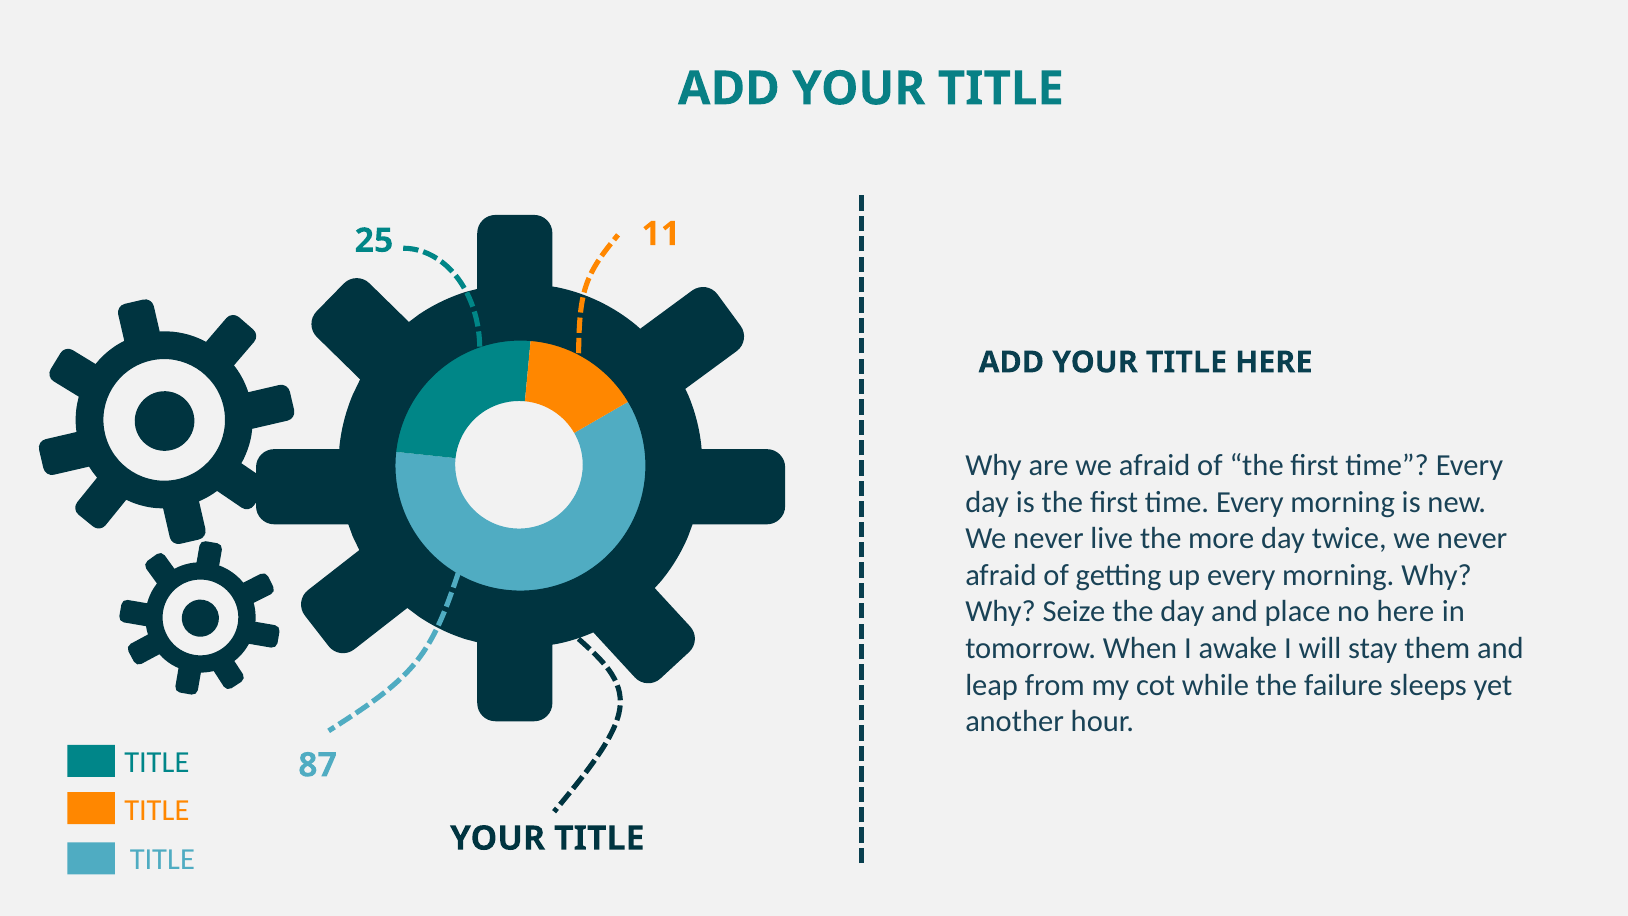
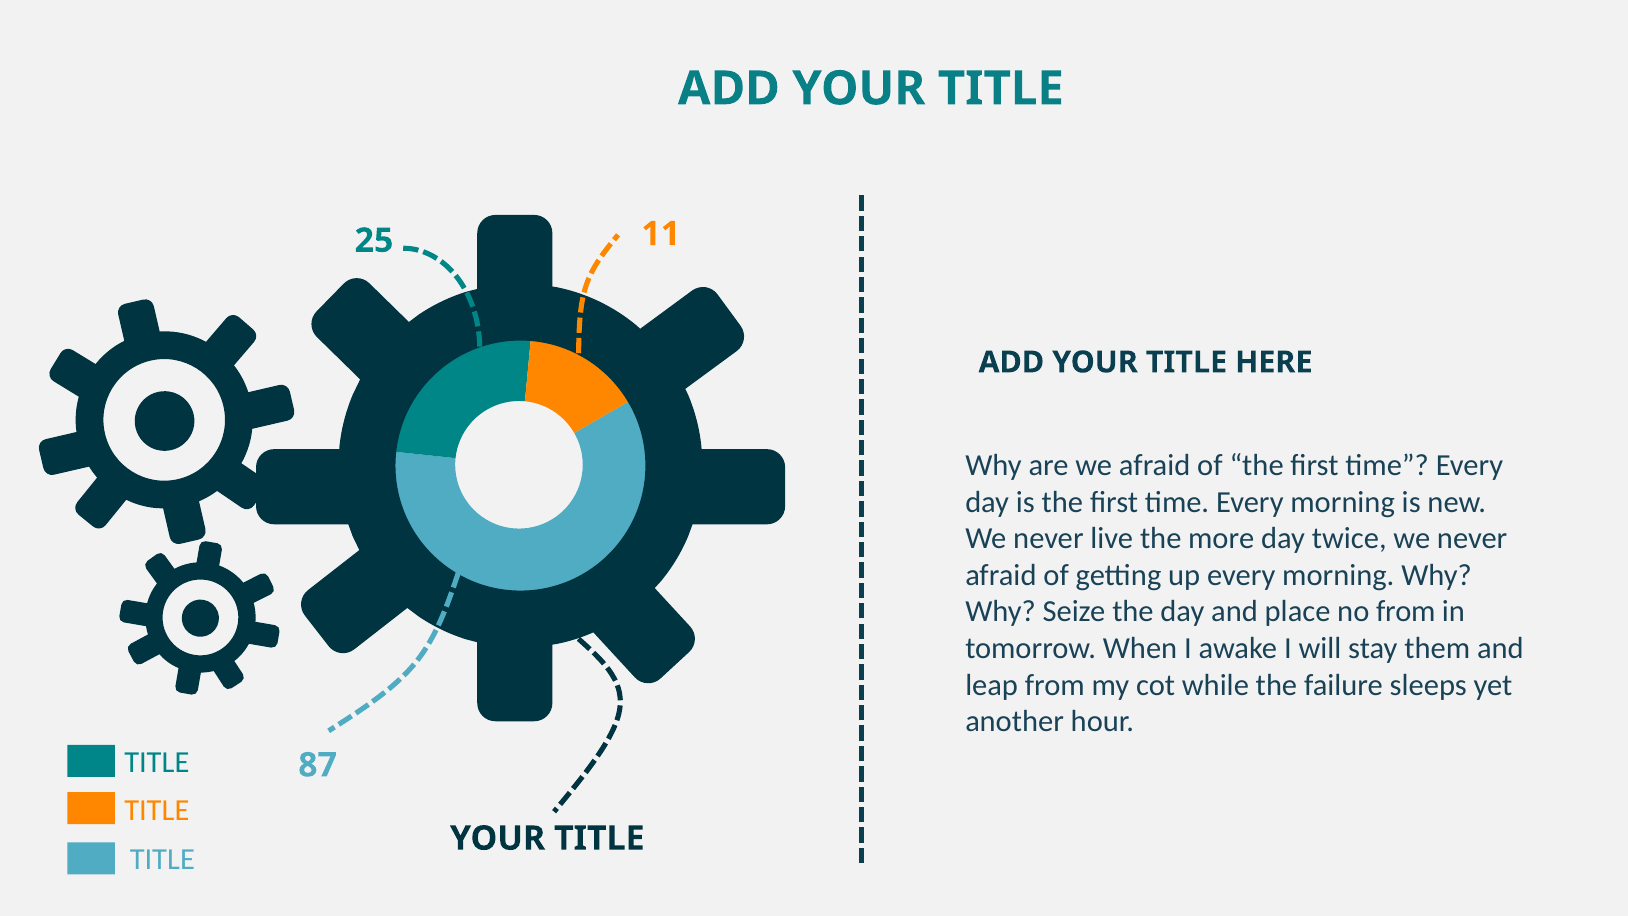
no here: here -> from
